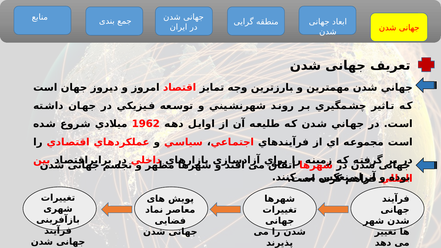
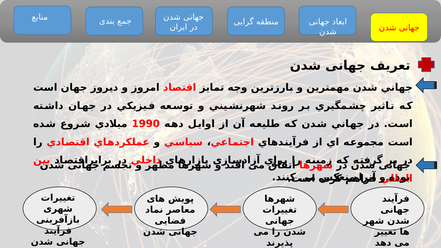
1962: 1962 -> 1990
